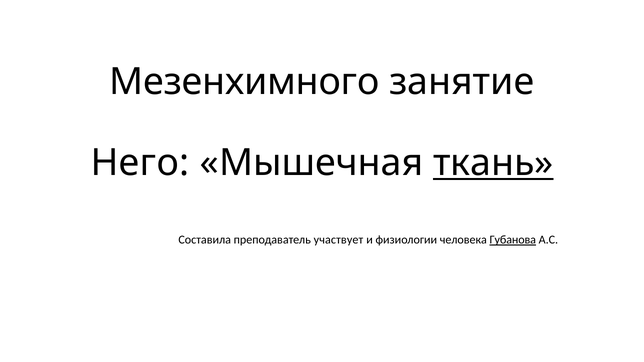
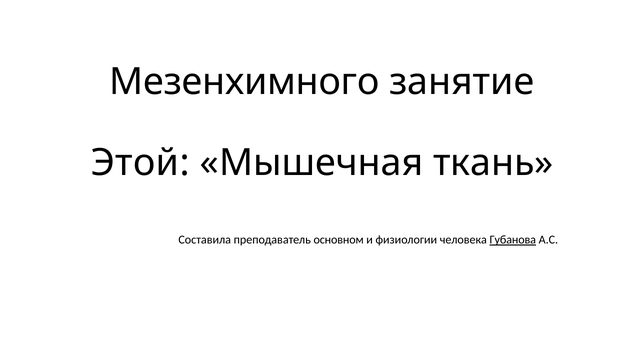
Него: Него -> Этой
ткань underline: present -> none
участвует: участвует -> основном
